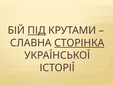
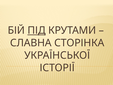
СТОРІНКА underline: present -> none
